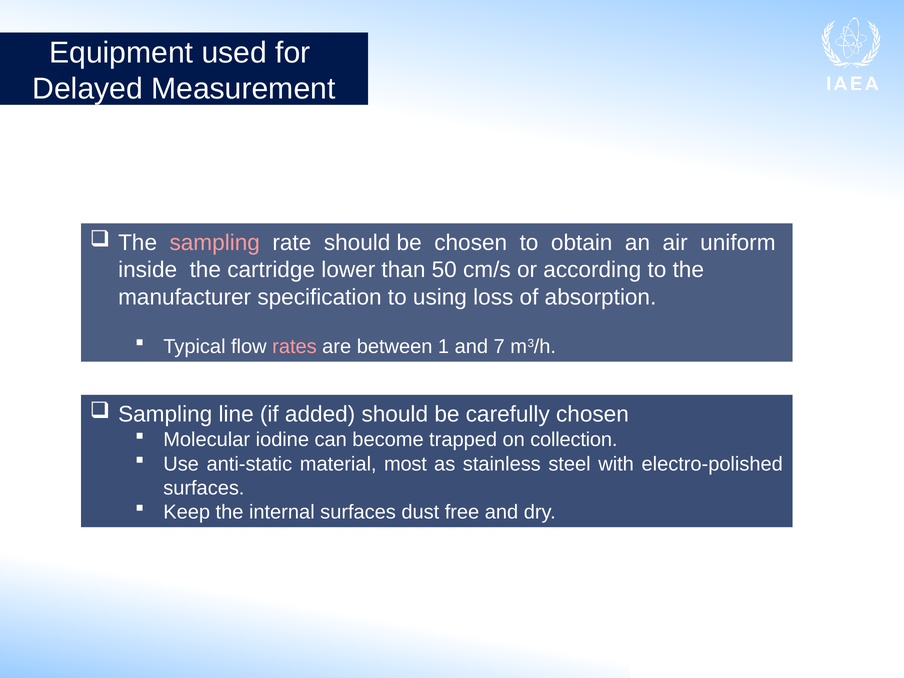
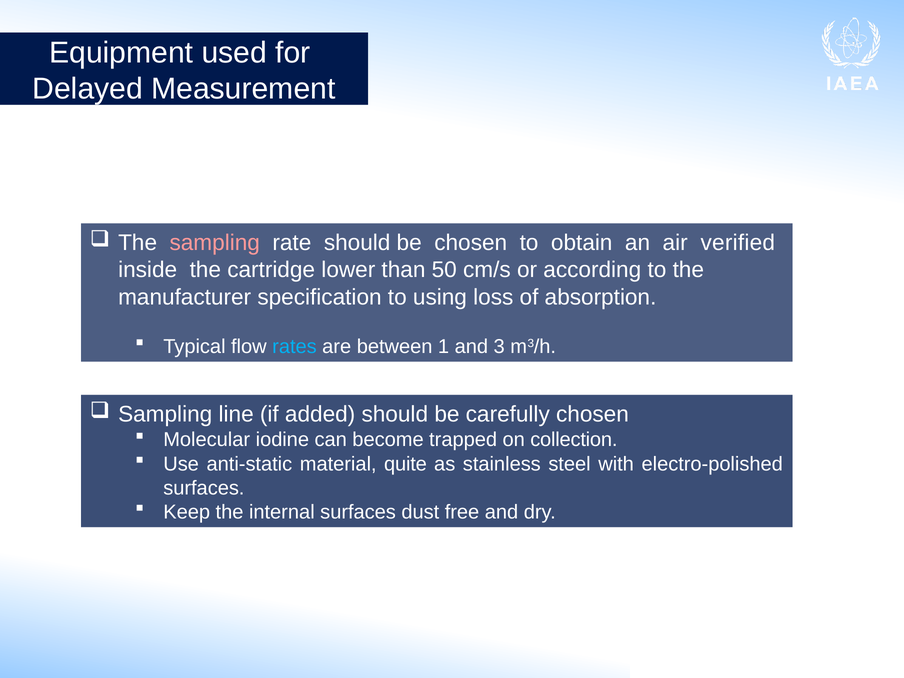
uniform: uniform -> verified
rates colour: pink -> light blue
7: 7 -> 3
most: most -> quite
